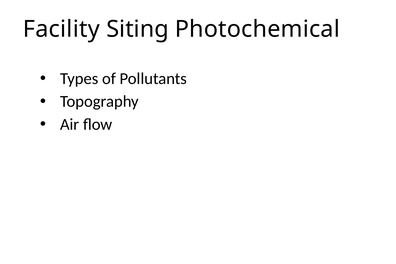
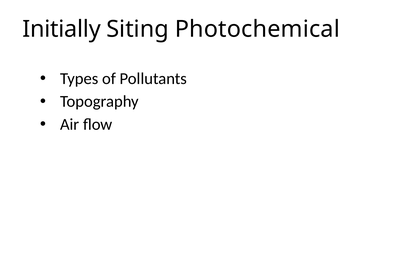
Facility: Facility -> Initially
